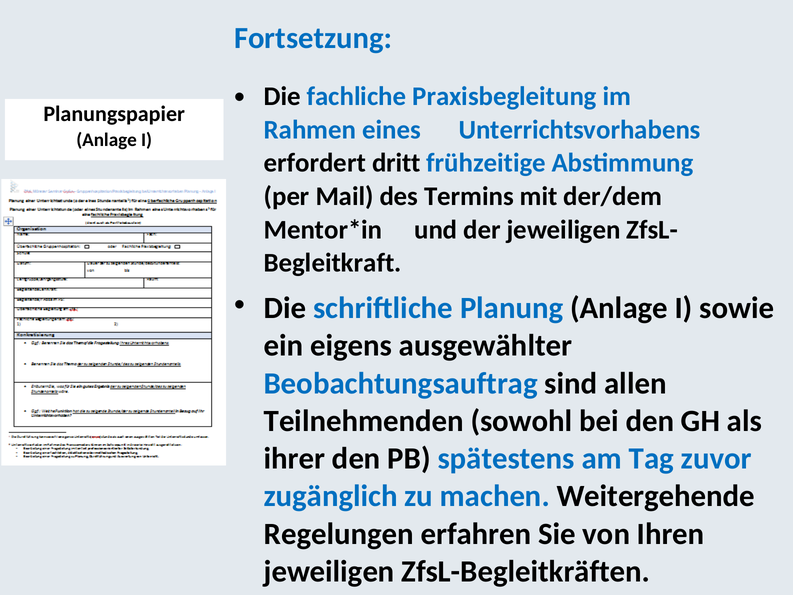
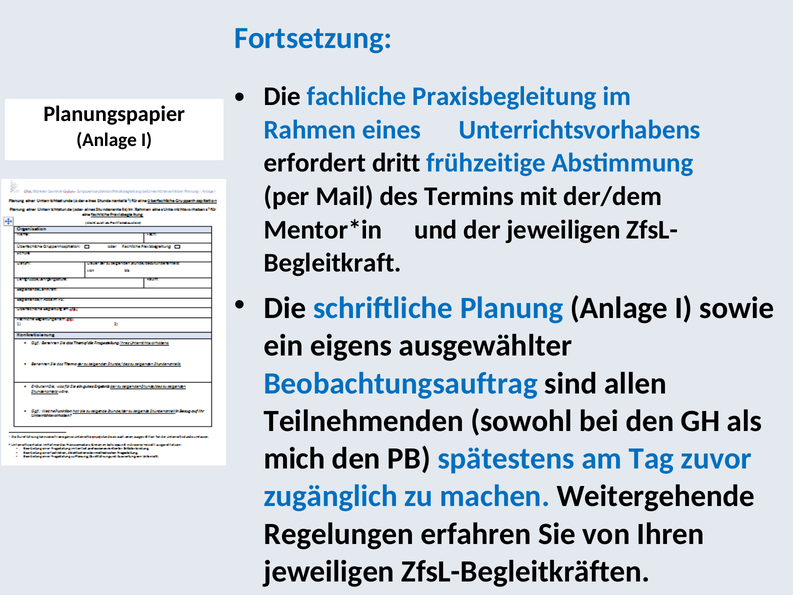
ihrer: ihrer -> mich
